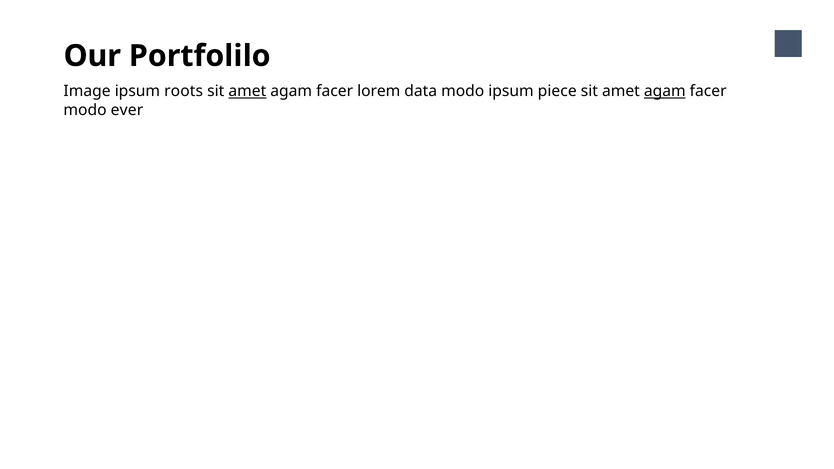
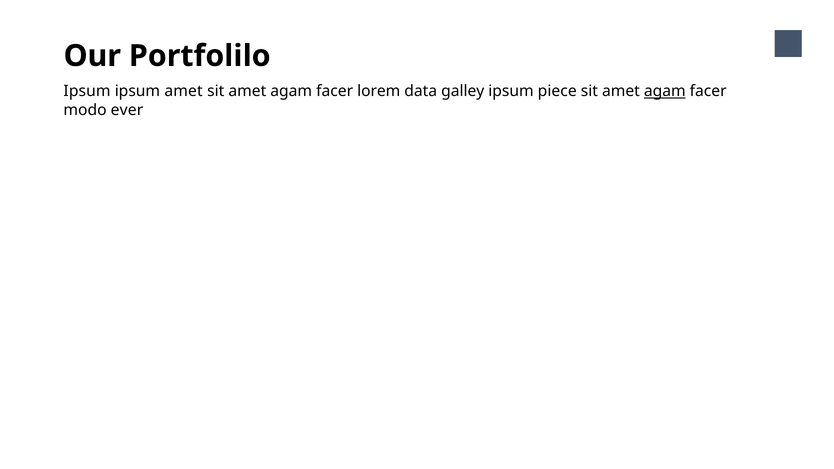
Image at (87, 91): Image -> Ipsum
ipsum roots: roots -> amet
amet at (247, 91) underline: present -> none
data modo: modo -> galley
